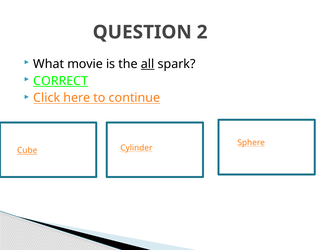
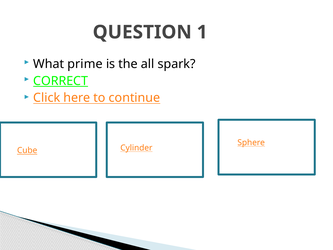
2: 2 -> 1
movie: movie -> prime
all underline: present -> none
